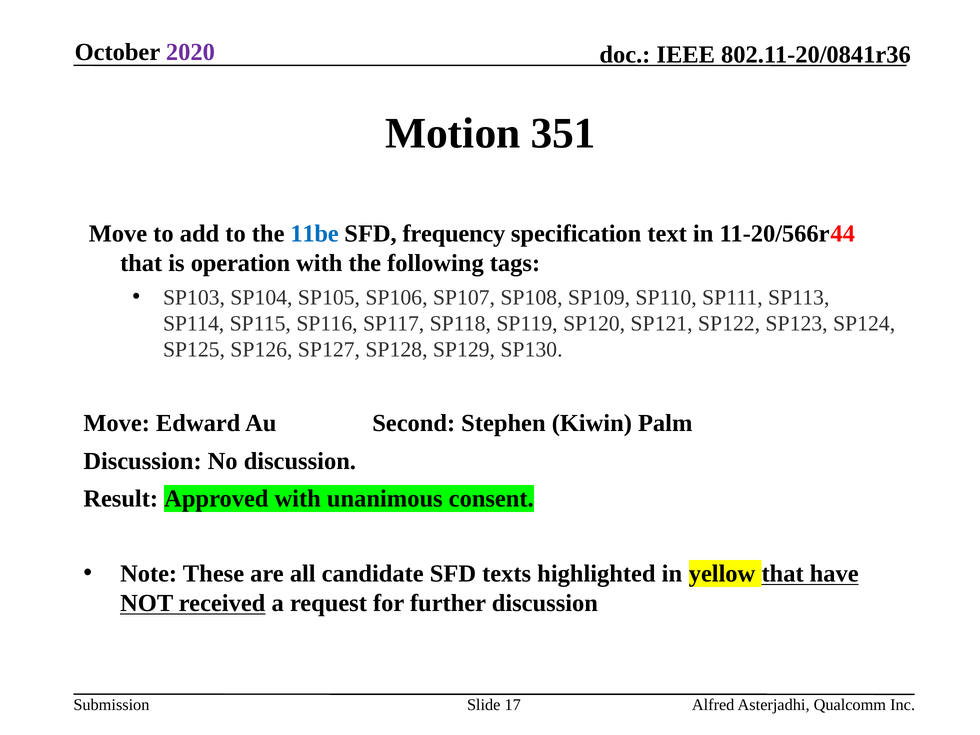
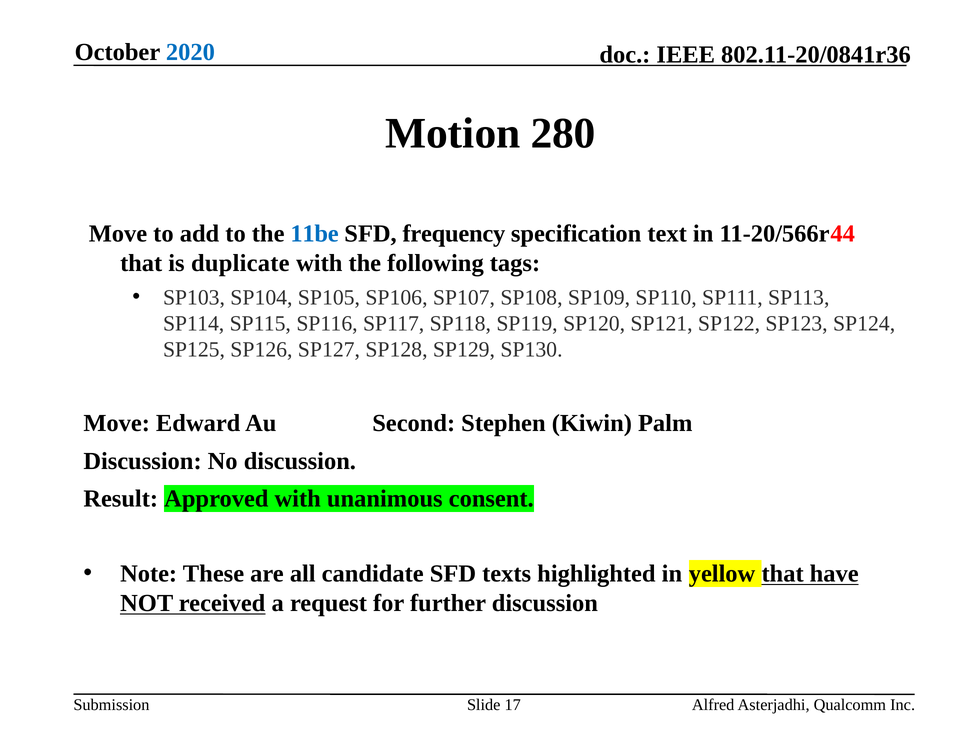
2020 colour: purple -> blue
351: 351 -> 280
operation: operation -> duplicate
